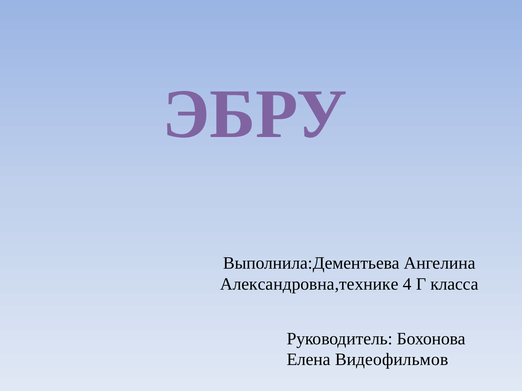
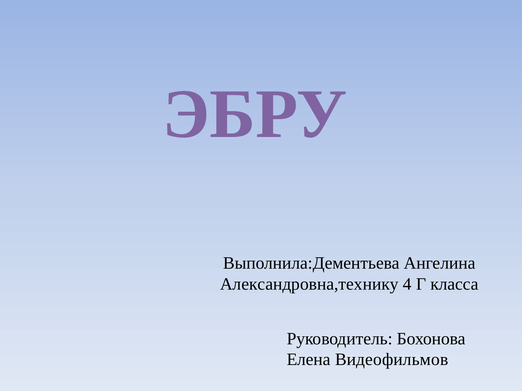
Александровна,технике: Александровна,технике -> Александровна,технику
